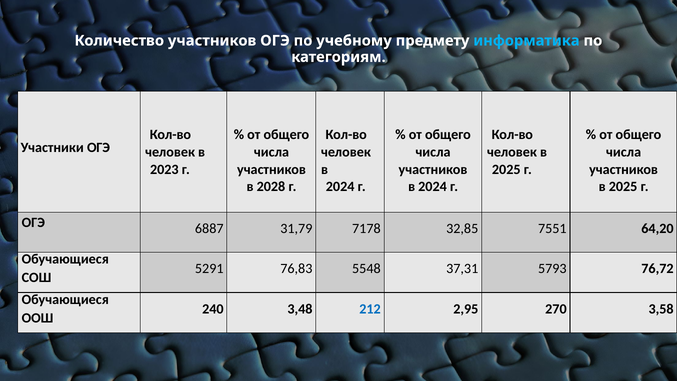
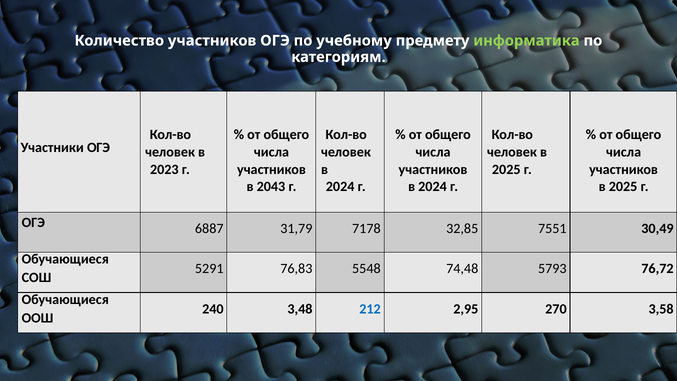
информатика colour: light blue -> light green
2028: 2028 -> 2043
64,20: 64,20 -> 30,49
37,31: 37,31 -> 74,48
